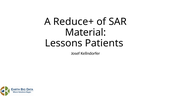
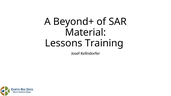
Reduce+: Reduce+ -> Beyond+
Patients: Patients -> Training
